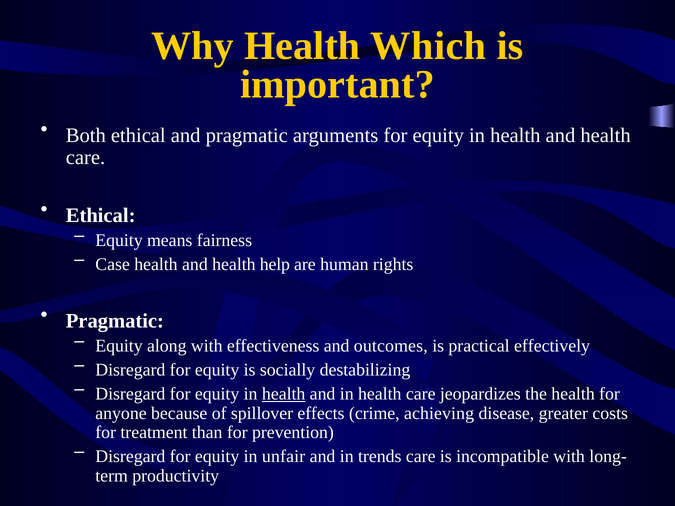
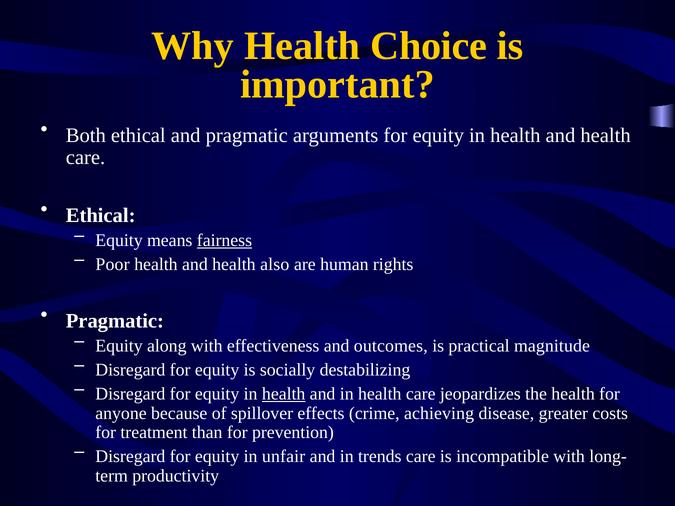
Which: Which -> Choice
fairness underline: none -> present
Case: Case -> Poor
help: help -> also
effectively: effectively -> magnitude
